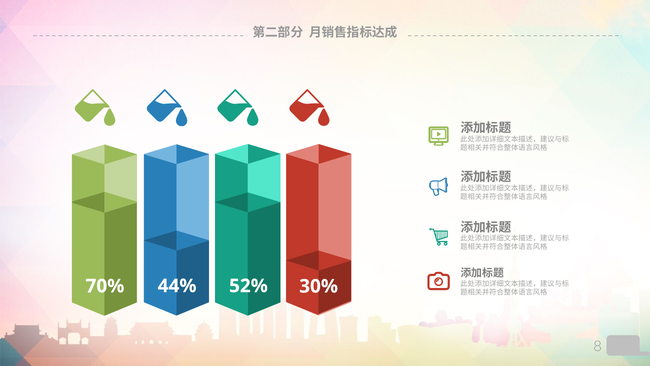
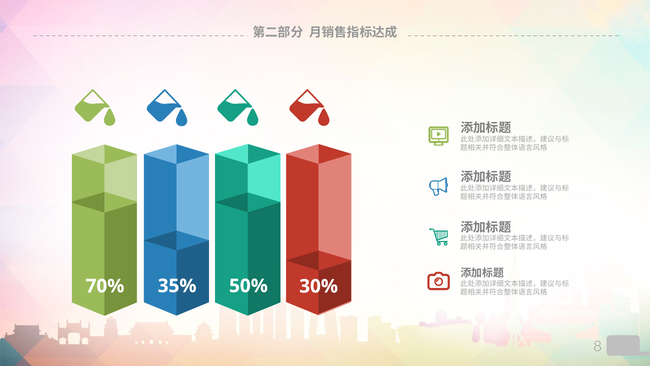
52%: 52% -> 50%
44%: 44% -> 35%
